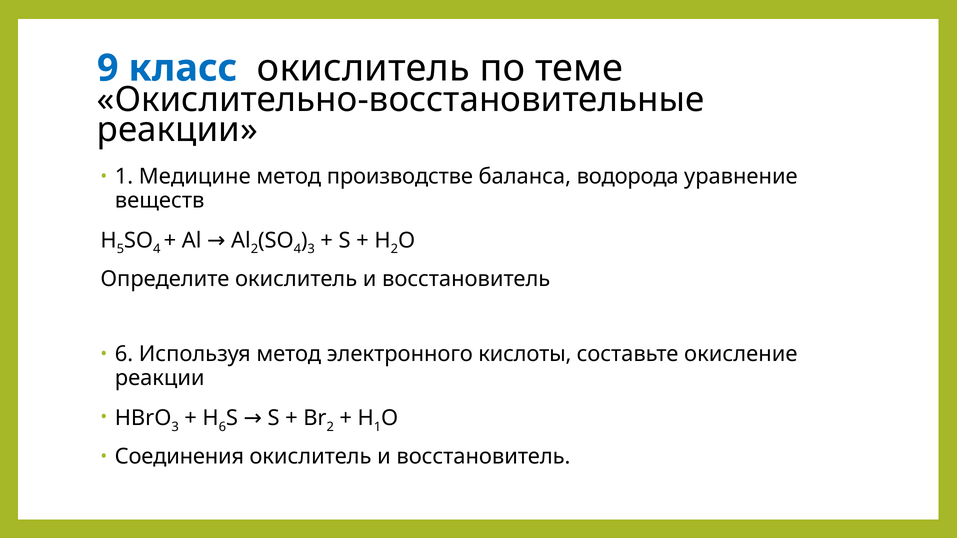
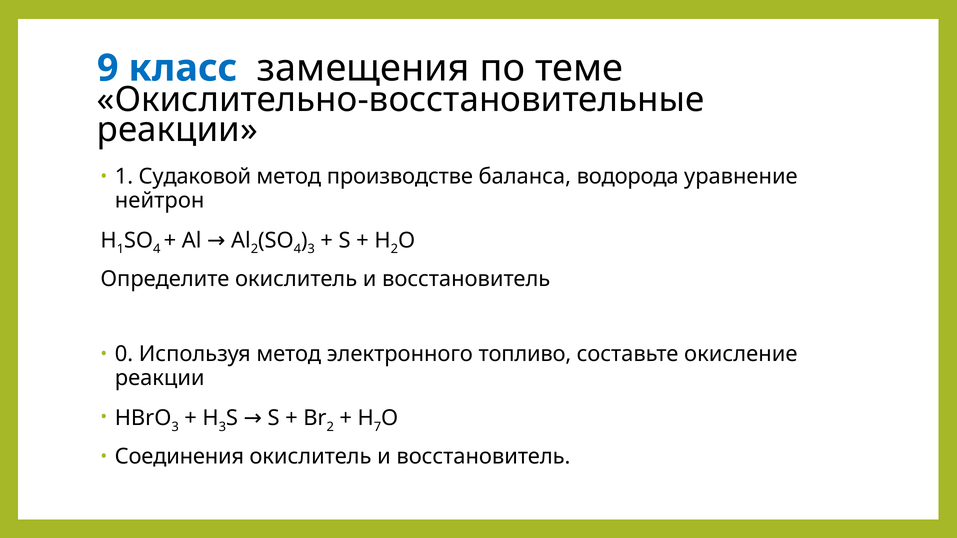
класс окислитель: окислитель -> замещения
Медицине: Медицине -> Судаковой
веществ: веществ -> нейтрон
5 at (120, 249): 5 -> 1
6 at (124, 354): 6 -> 0
кислоты: кислоты -> топливо
6 at (222, 427): 6 -> 3
1 at (377, 427): 1 -> 7
